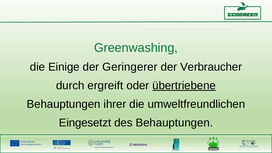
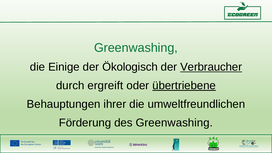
Geringerer: Geringerer -> Ökologisch
Verbraucher underline: none -> present
Eingesetzt: Eingesetzt -> Förderung
des Behauptungen: Behauptungen -> Greenwashing
